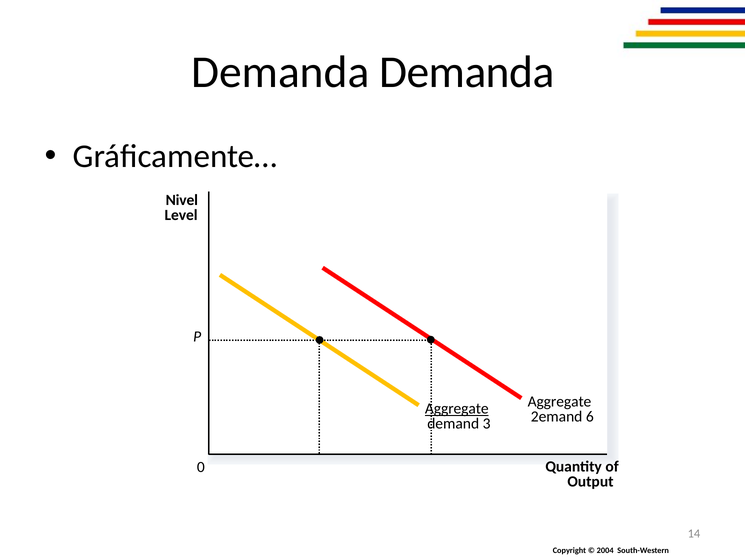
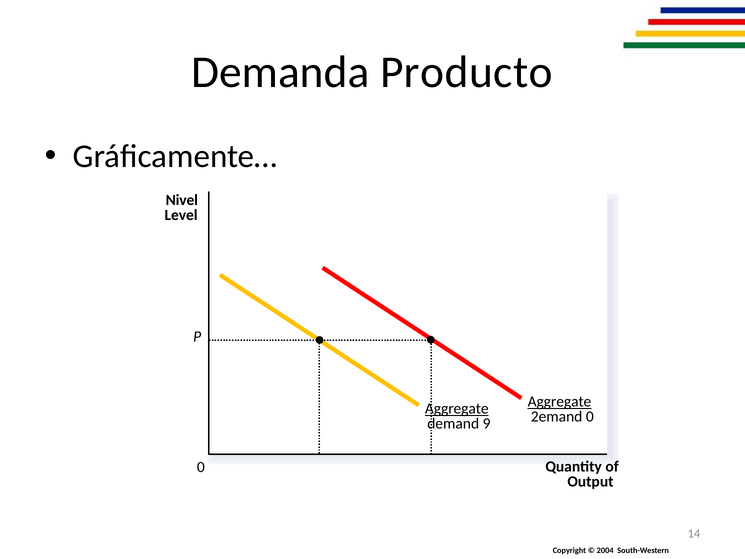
Demanda Demanda: Demanda -> Producto
Aggregate at (559, 401) underline: none -> present
2emand 6: 6 -> 0
3: 3 -> 9
